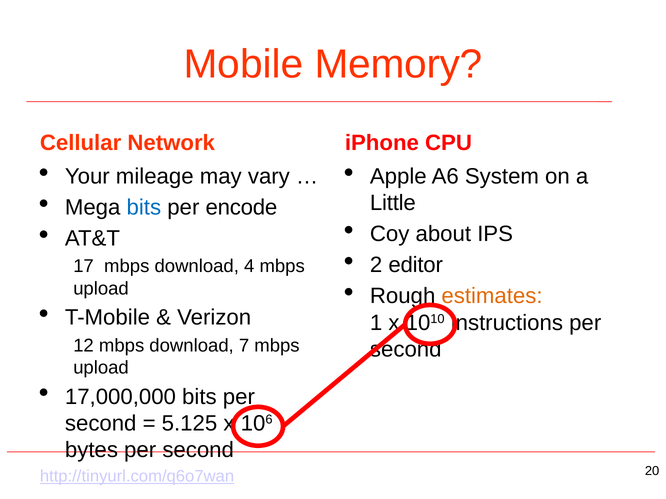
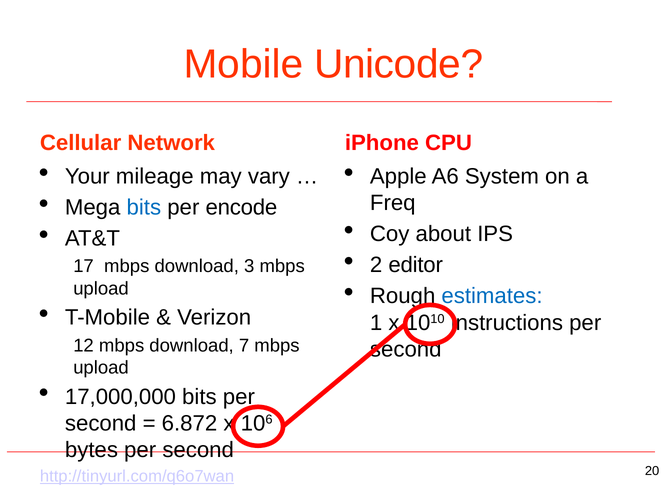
Memory: Memory -> Unicode
Little: Little -> Freq
4: 4 -> 3
estimates colour: orange -> blue
5.125: 5.125 -> 6.872
